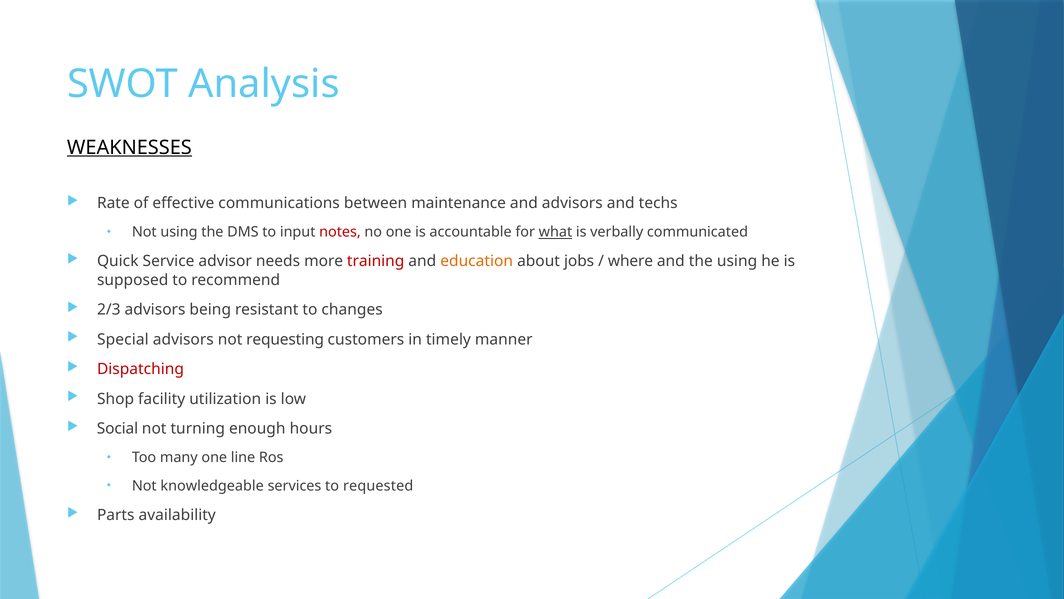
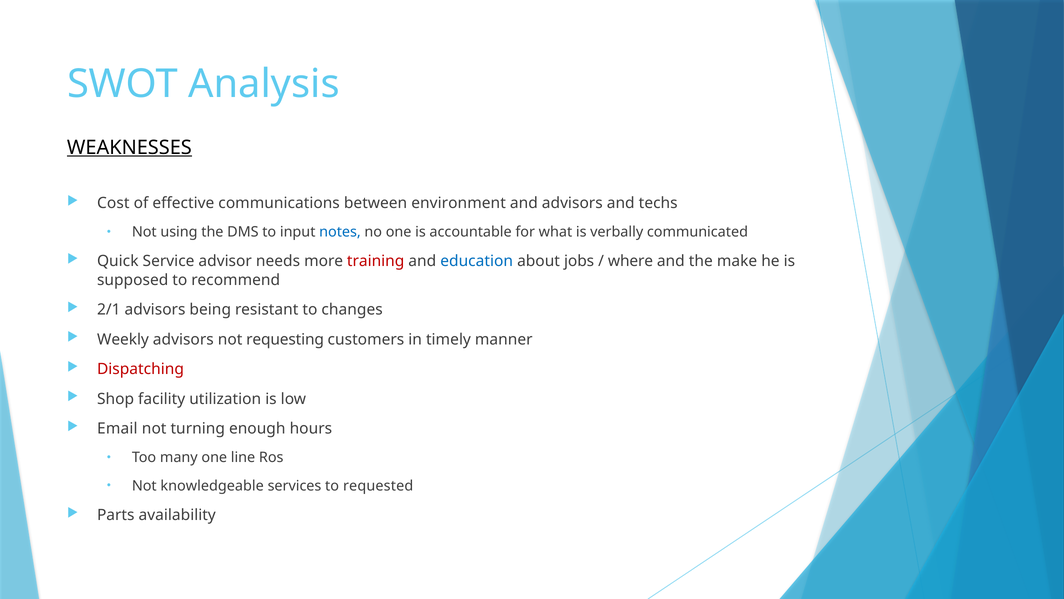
Rate: Rate -> Cost
maintenance: maintenance -> environment
notes colour: red -> blue
what underline: present -> none
education colour: orange -> blue
the using: using -> make
2/3: 2/3 -> 2/1
Special: Special -> Weekly
Social: Social -> Email
